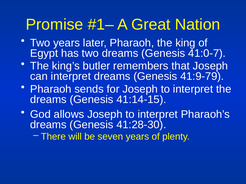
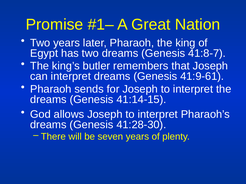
41:0-7: 41:0-7 -> 41:8-7
41:9-79: 41:9-79 -> 41:9-61
